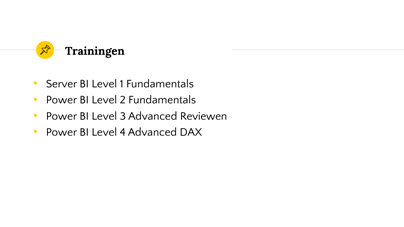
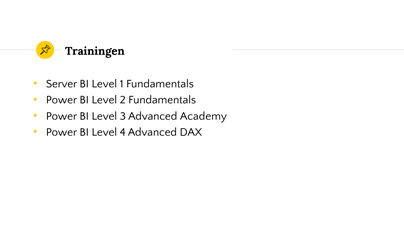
Reviewen: Reviewen -> Academy
